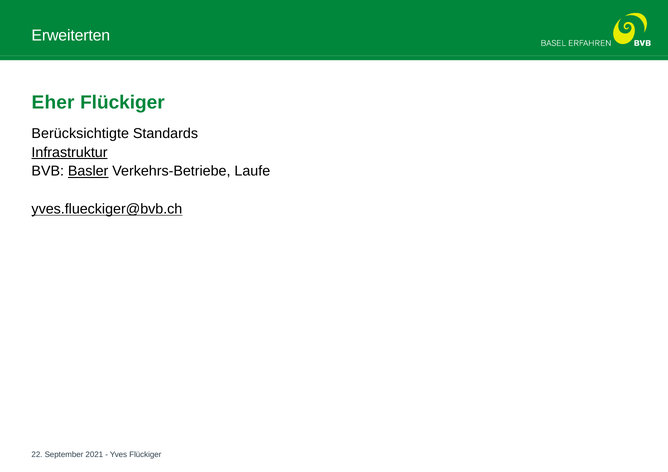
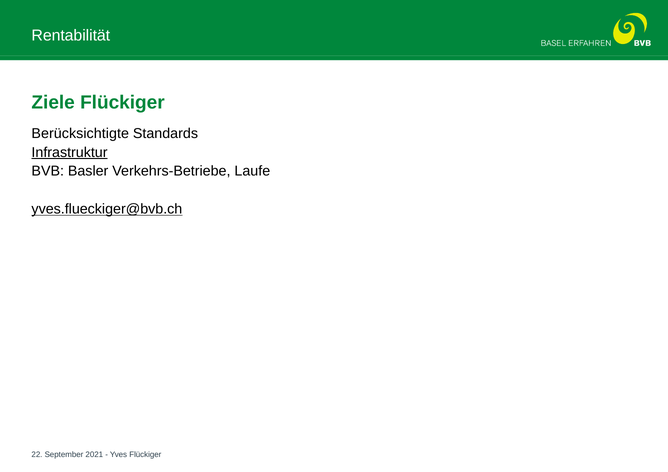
Erweiterten: Erweiterten -> Rentabilität
Eher: Eher -> Ziele
Basler underline: present -> none
